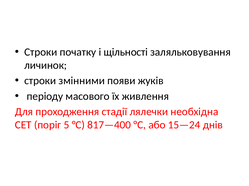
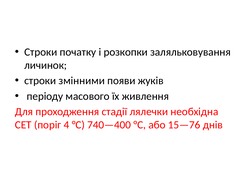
щільності: щільності -> розкопки
5: 5 -> 4
817—400: 817—400 -> 740—400
15—24: 15—24 -> 15—76
